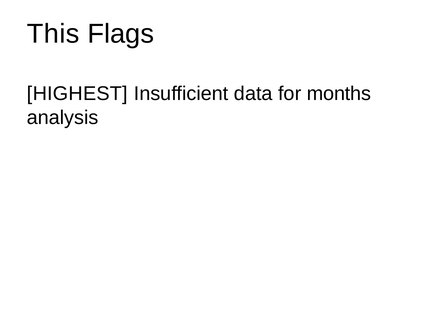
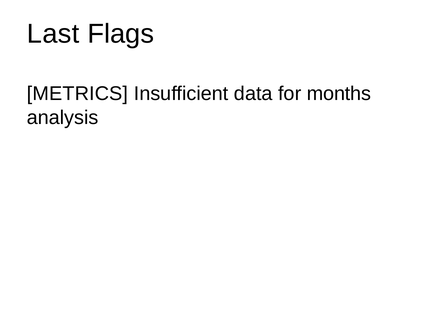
This: This -> Last
HIGHEST: HIGHEST -> METRICS
